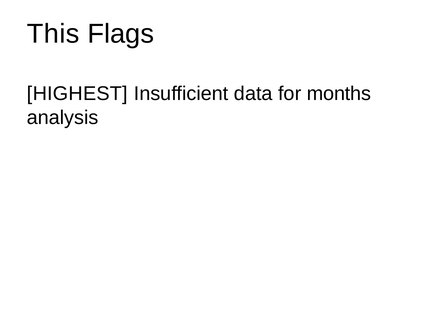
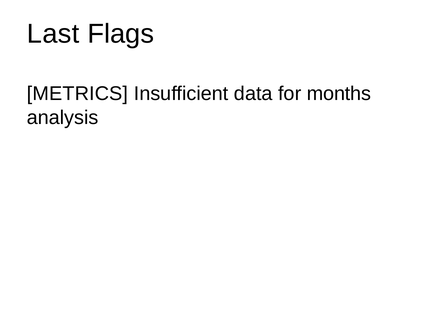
This: This -> Last
HIGHEST: HIGHEST -> METRICS
